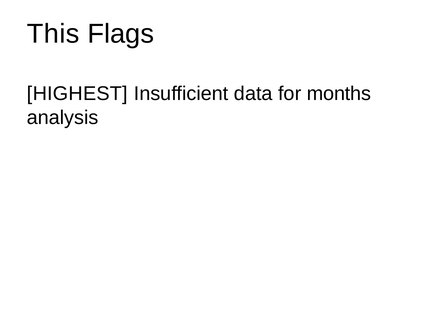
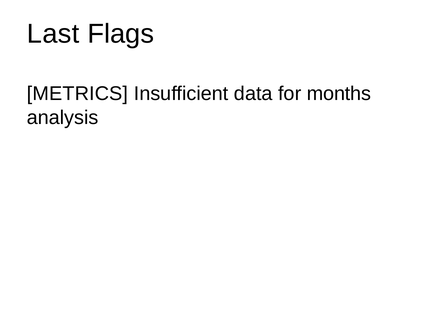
This: This -> Last
HIGHEST: HIGHEST -> METRICS
